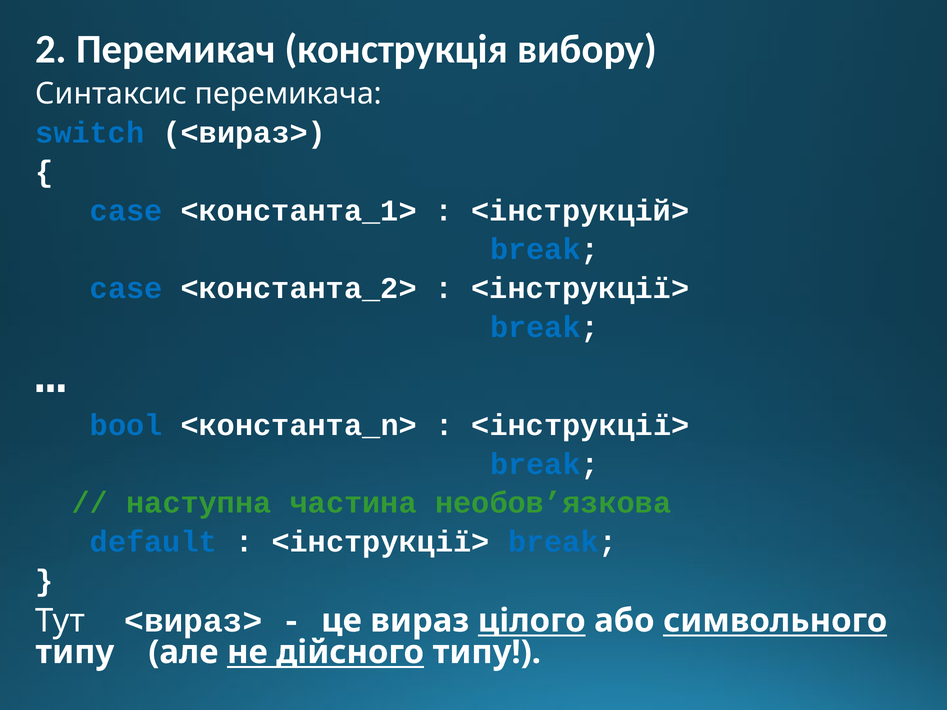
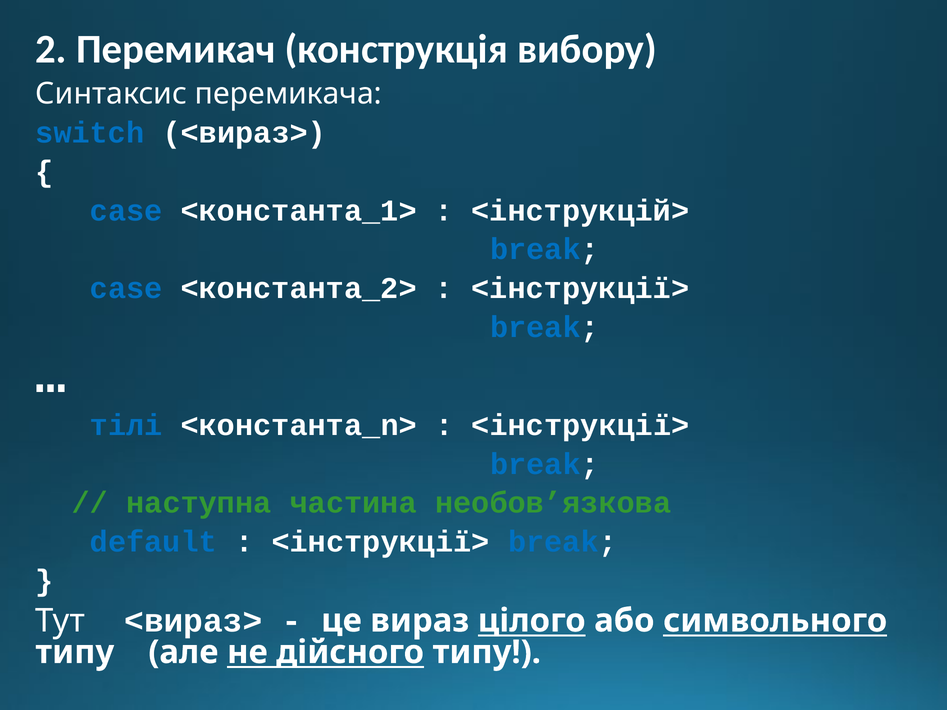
bool: bool -> тілі
